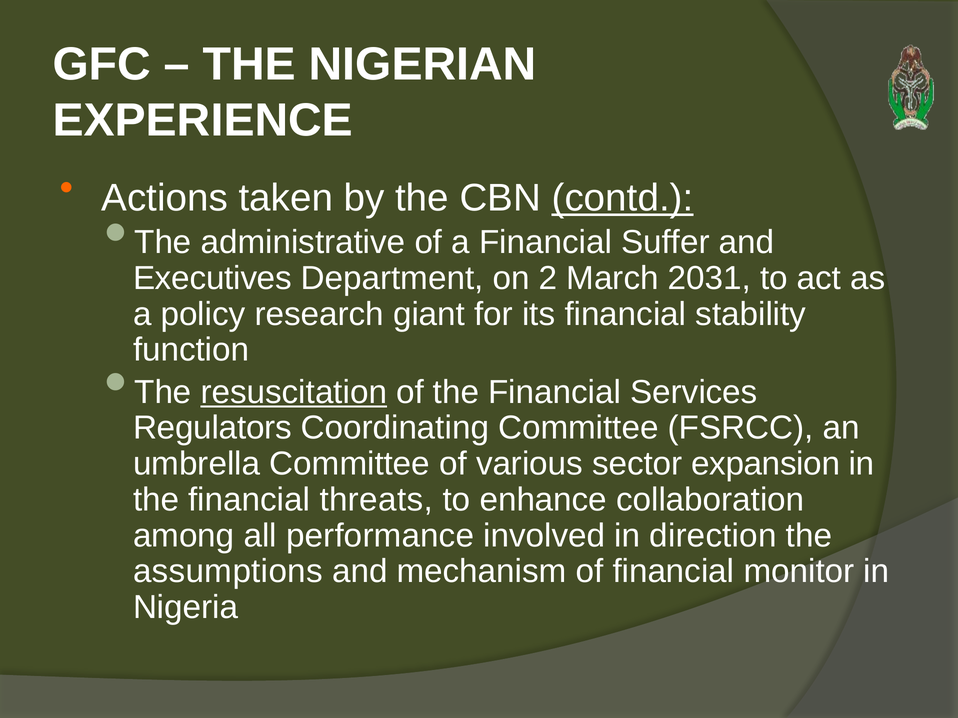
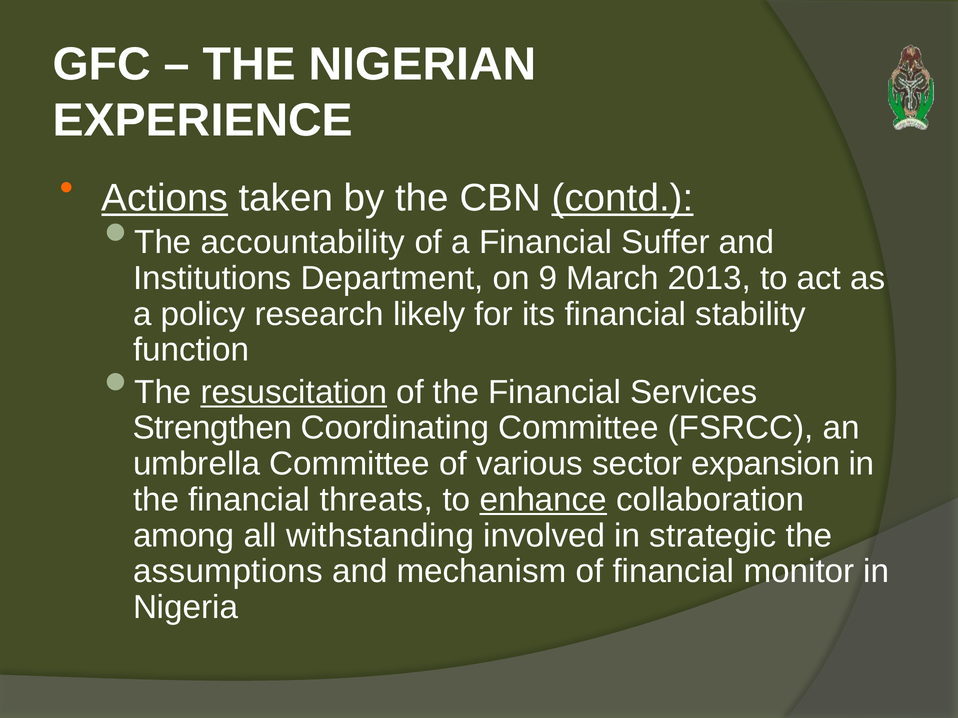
Actions underline: none -> present
administrative: administrative -> accountability
Executives: Executives -> Institutions
2: 2 -> 9
2031: 2031 -> 2013
giant: giant -> likely
Regulators: Regulators -> Strengthen
enhance underline: none -> present
performance: performance -> withstanding
direction: direction -> strategic
